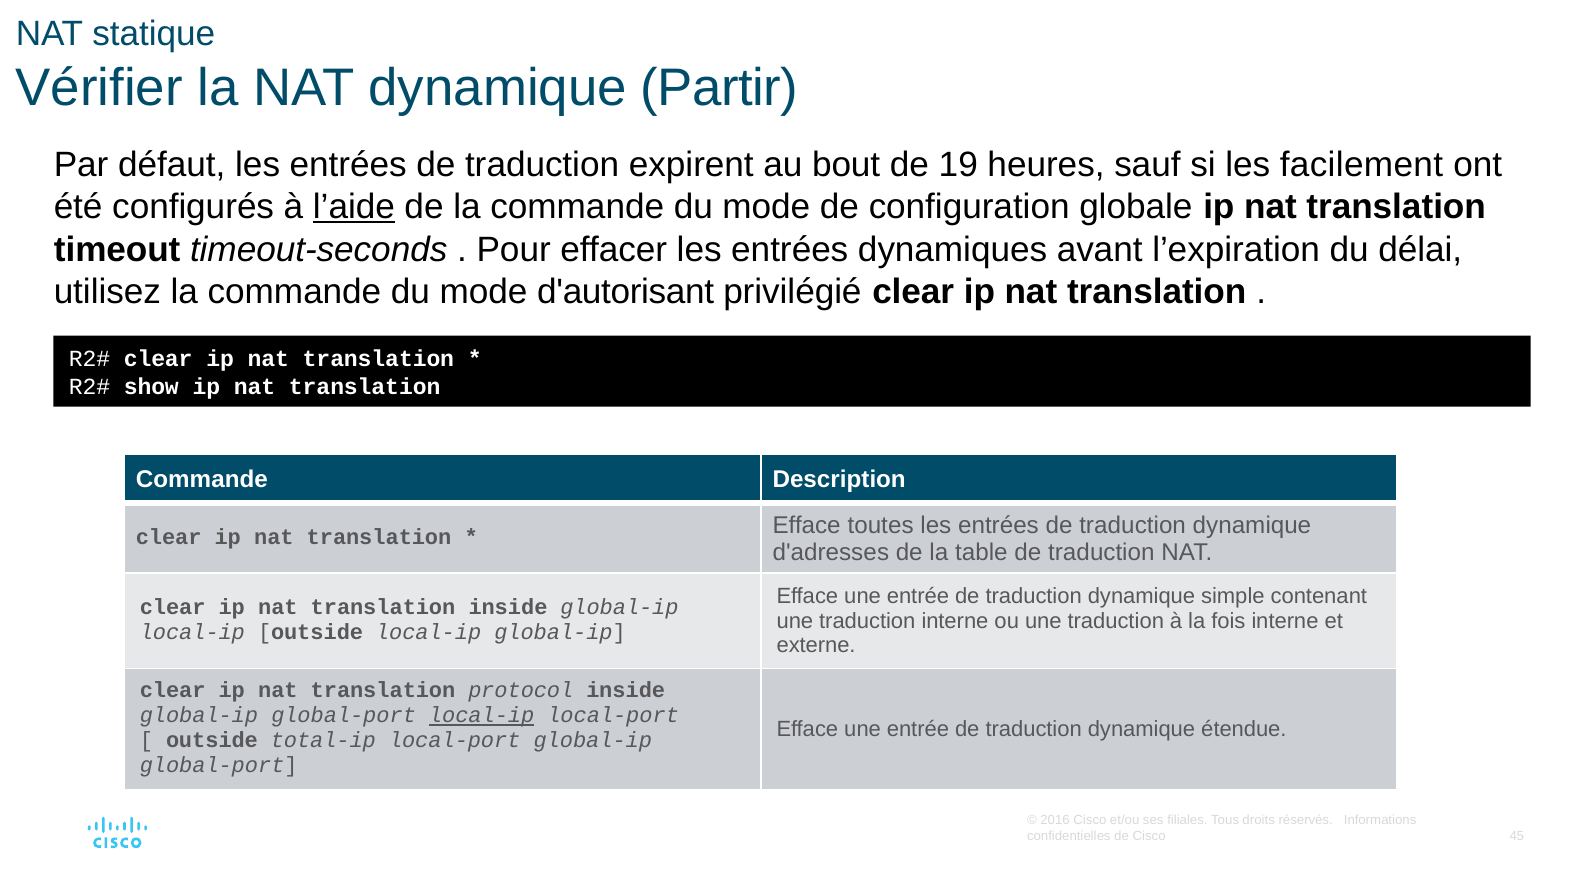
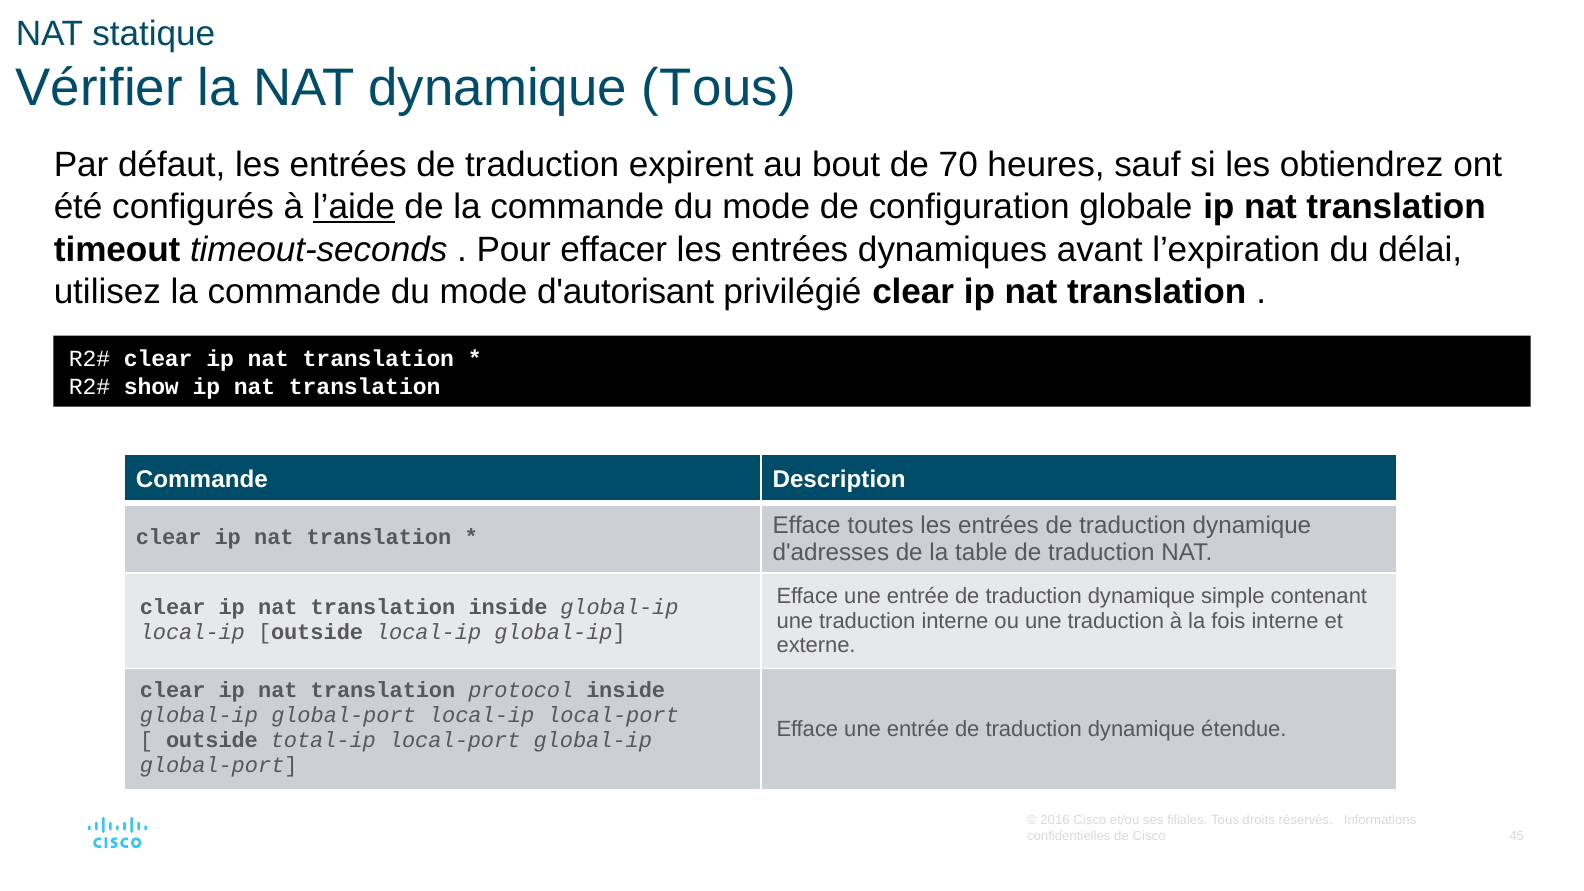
dynamique Partir: Partir -> Tous
19: 19 -> 70
facilement: facilement -> obtiendrez
local-ip at (482, 715) underline: present -> none
